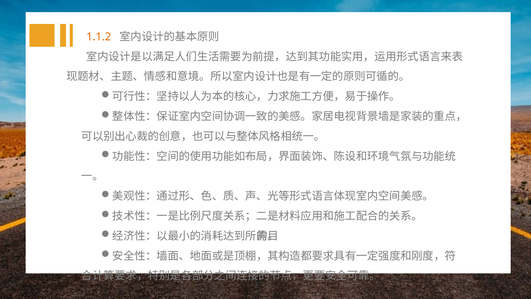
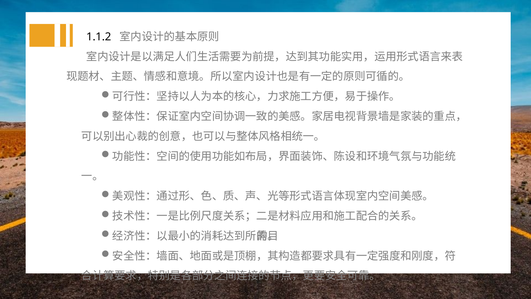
1.1.2 colour: orange -> black
